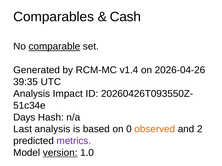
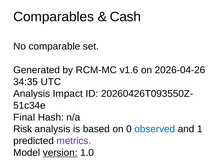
comparable underline: present -> none
v1.4: v1.4 -> v1.6
39:35: 39:35 -> 34:35
Days: Days -> Final
Last: Last -> Risk
observed colour: orange -> blue
2: 2 -> 1
